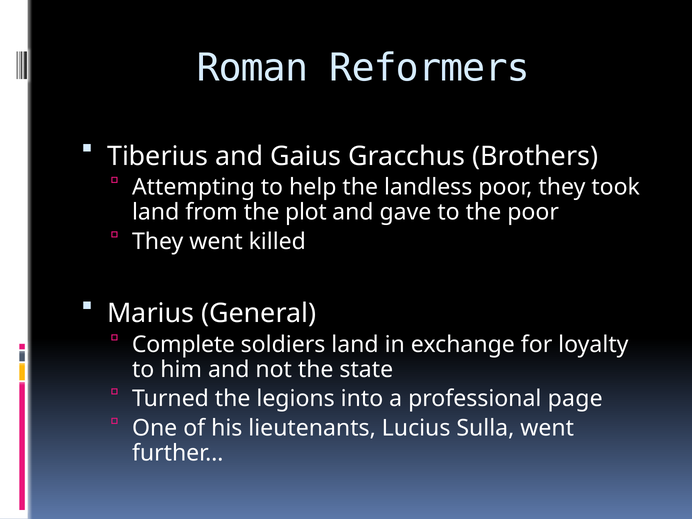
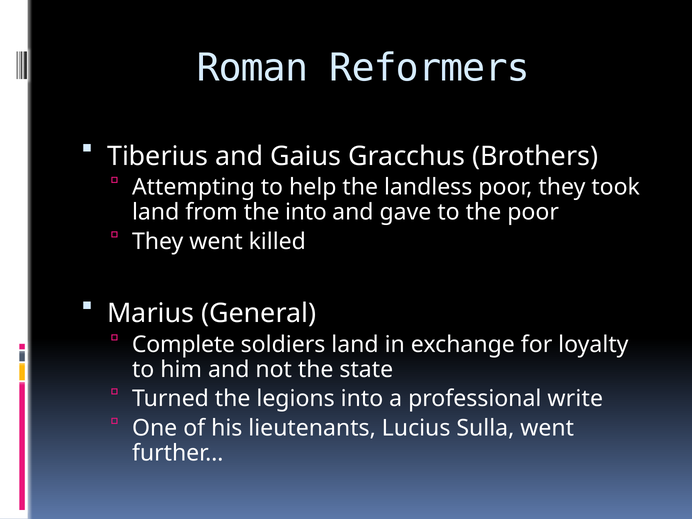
the plot: plot -> into
page: page -> write
